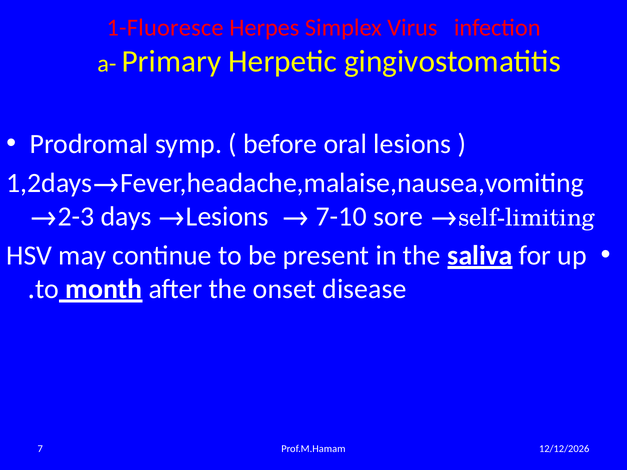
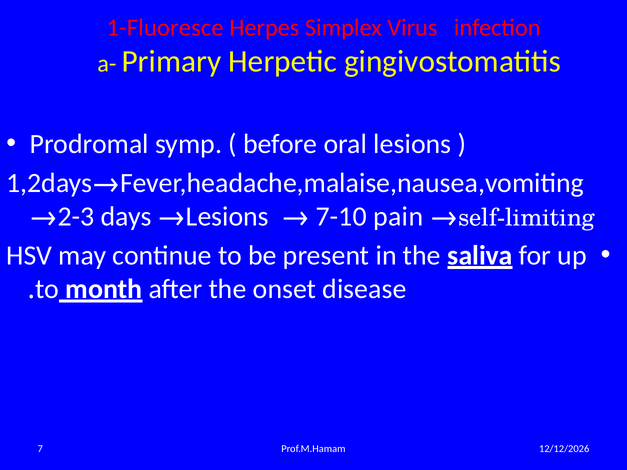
sore: sore -> pain
